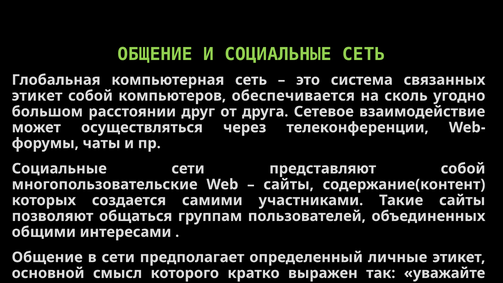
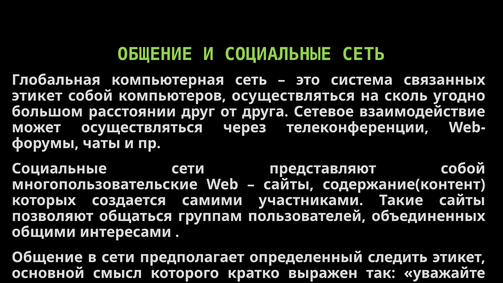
компьютеров обеспечивается: обеспечивается -> осуществляться
личные: личные -> следить
